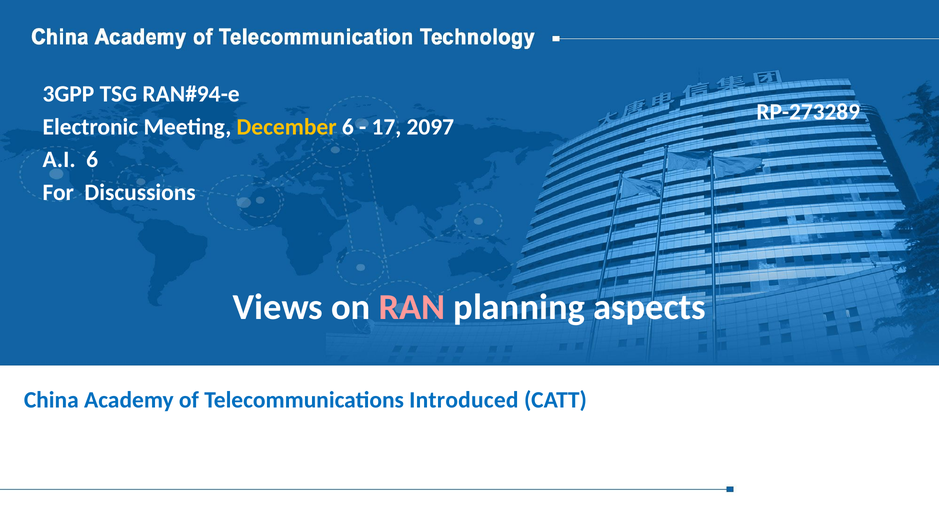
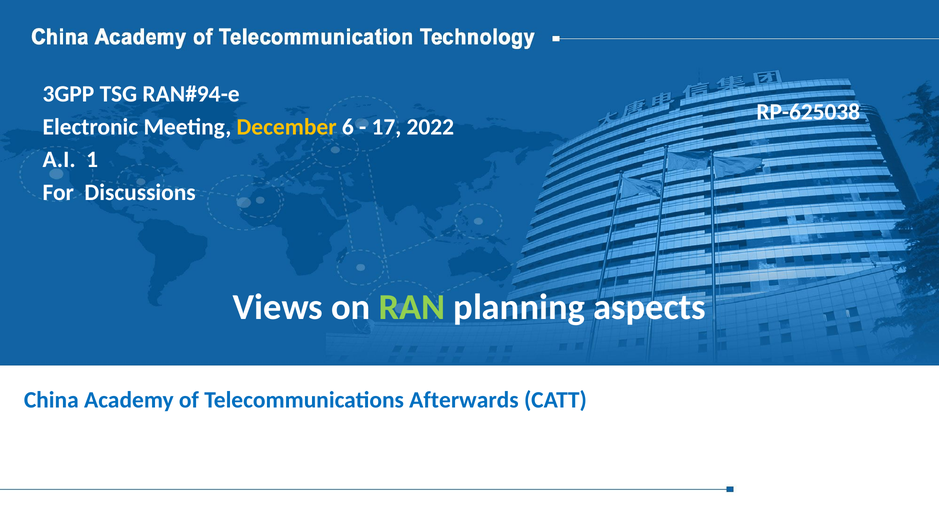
RP-273289: RP-273289 -> RP-625038
2097: 2097 -> 2022
A.I 6: 6 -> 1
RAN colour: pink -> light green
Introduced: Introduced -> Afterwards
